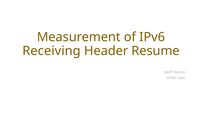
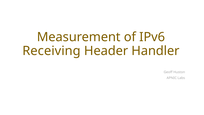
Resume: Resume -> Handler
